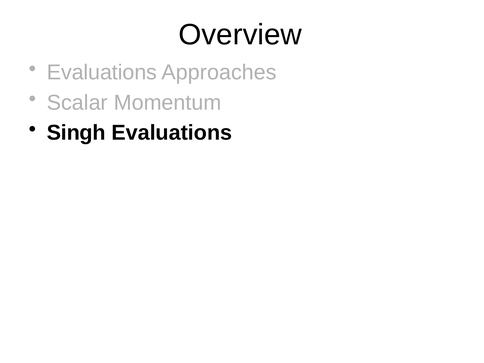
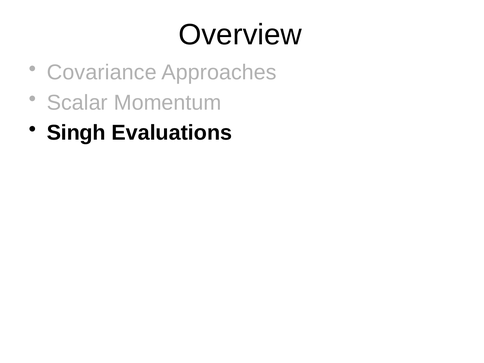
Evaluations at (102, 73): Evaluations -> Covariance
